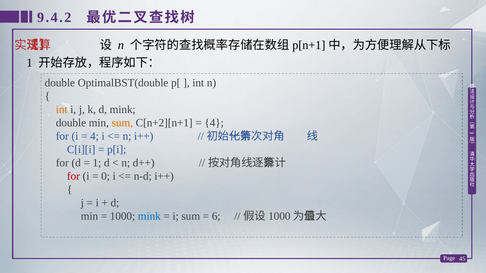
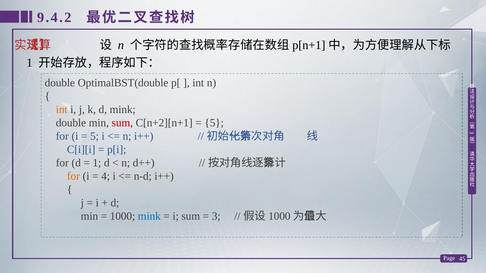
sum at (122, 123) colour: orange -> red
4 at (214, 123): 4 -> 5
4 at (94, 136): 4 -> 5
for at (73, 176) colour: red -> orange
0: 0 -> 4
6 at (216, 216): 6 -> 3
